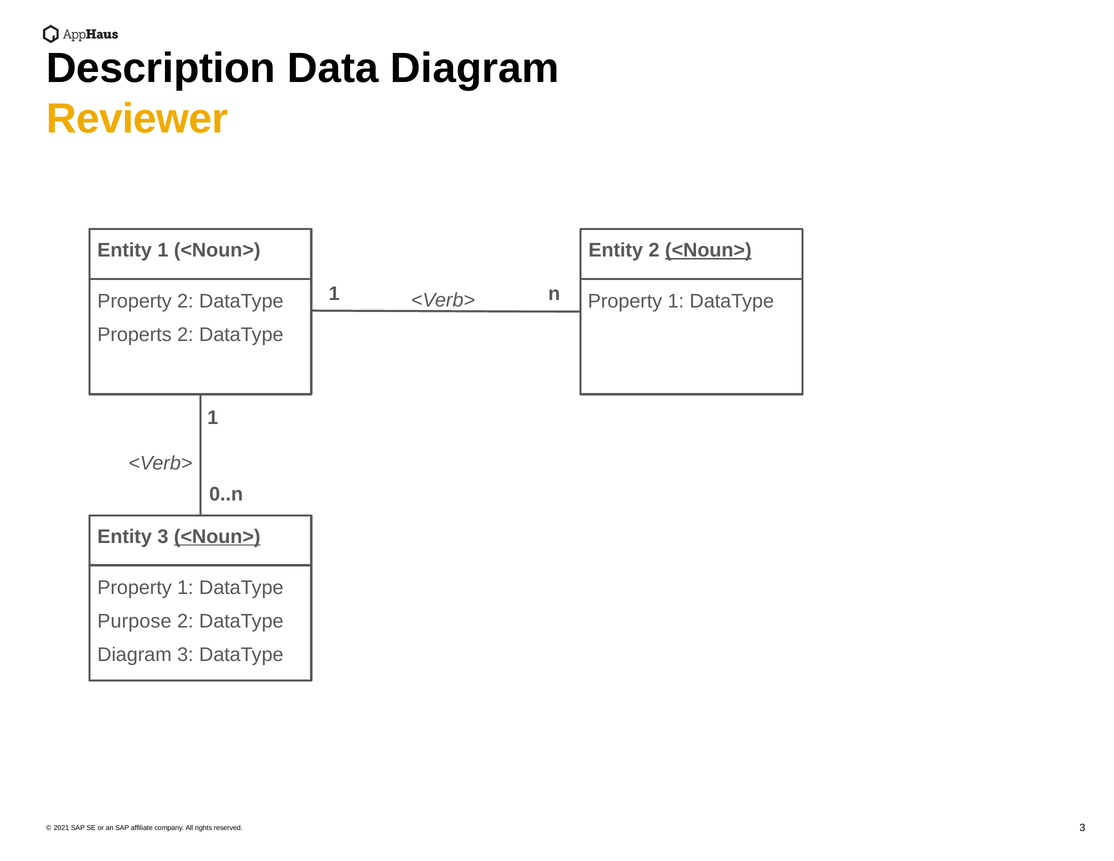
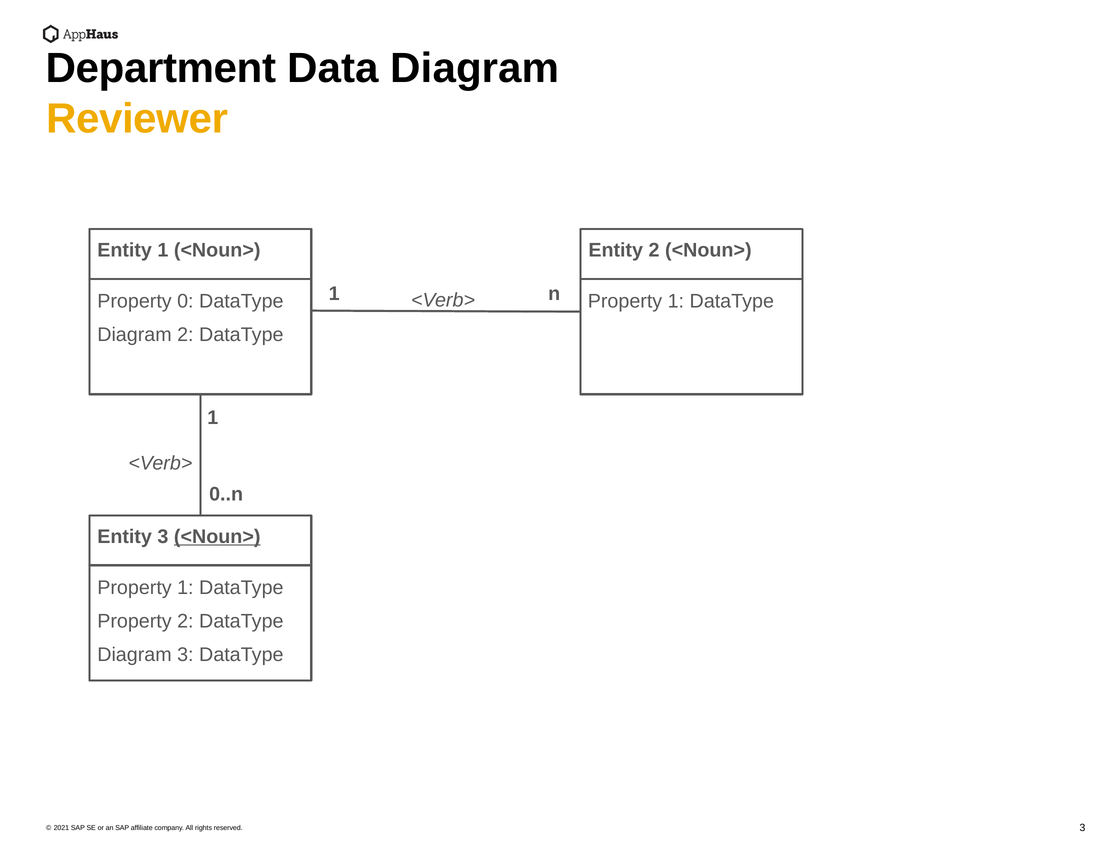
Description: Description -> Department
<Noun> at (708, 250) underline: present -> none
Property 2: 2 -> 0
Properts at (134, 335): Properts -> Diagram
Purpose at (134, 621): Purpose -> Property
